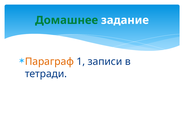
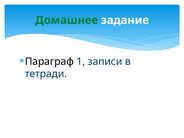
Параграф colour: orange -> black
